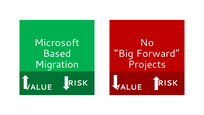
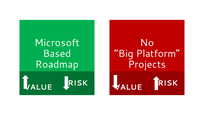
Forward: Forward -> Platform
Migration: Migration -> Roadmap
